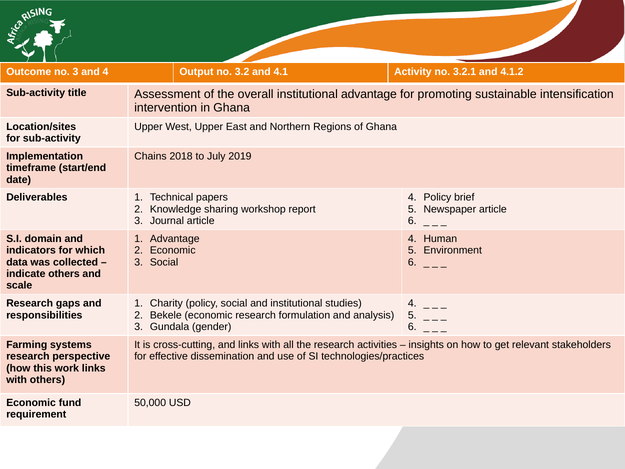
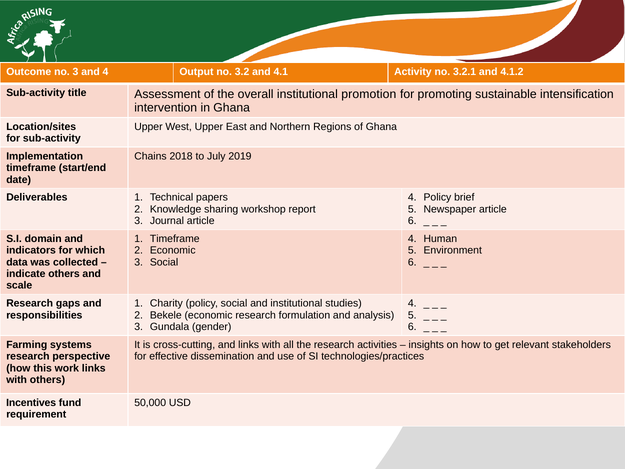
institutional advantage: advantage -> promotion
Advantage at (175, 239): Advantage -> Timeframe
Economic at (31, 402): Economic -> Incentives
